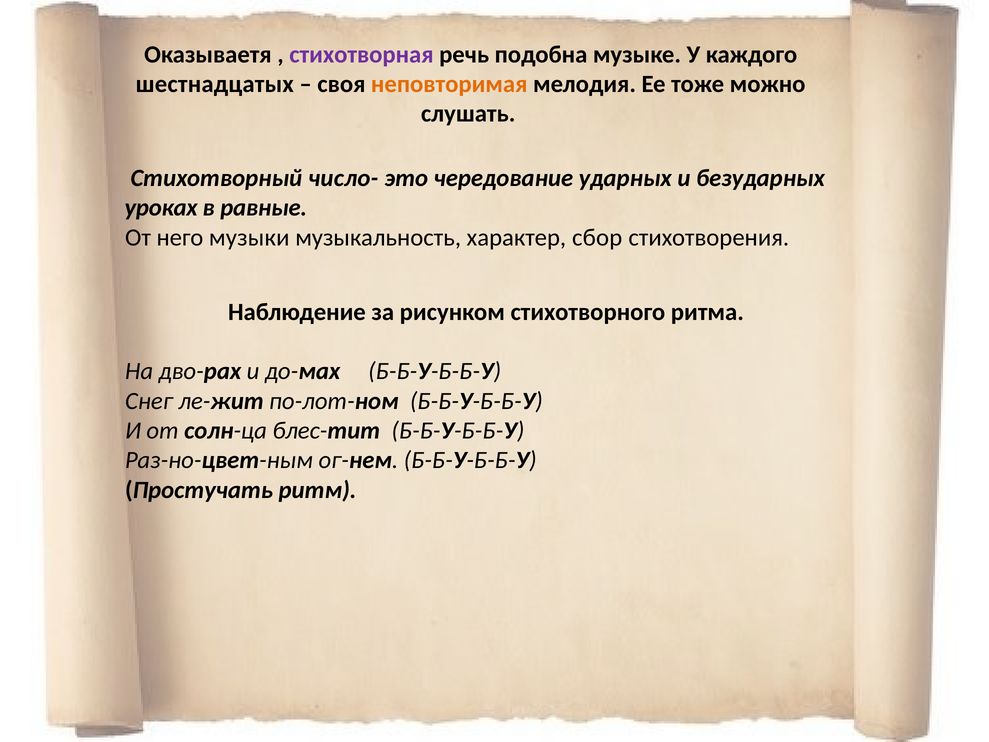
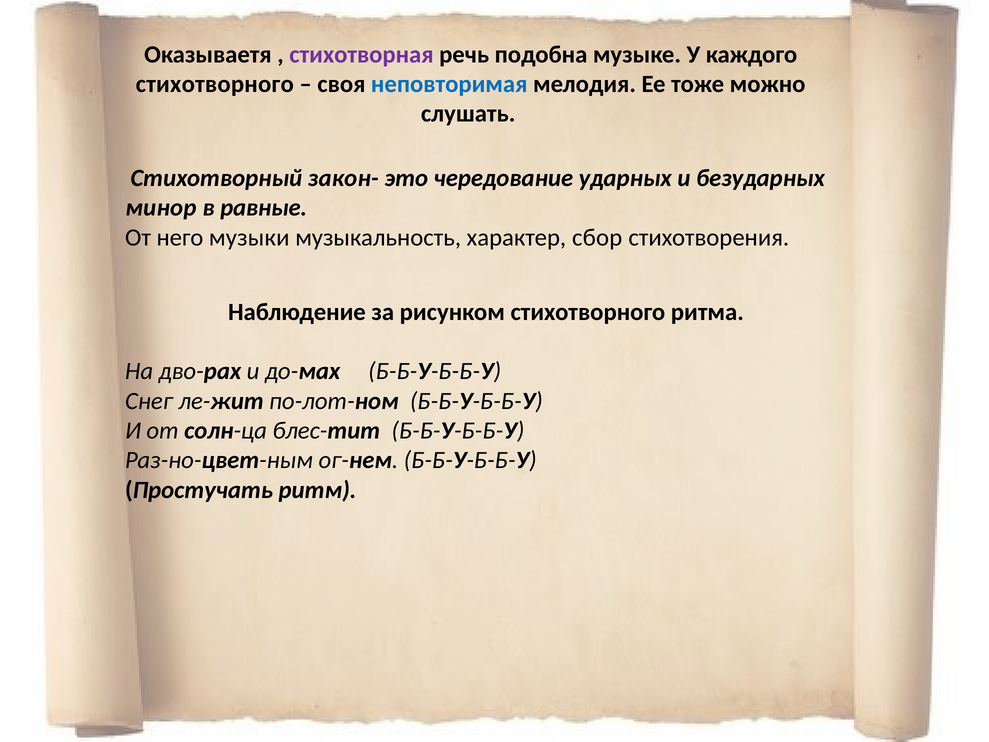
шестнадцатых at (215, 84): шестнадцатых -> стихотворного
неповторимая colour: orange -> blue
число-: число- -> закон-
уроках: уроках -> минор
